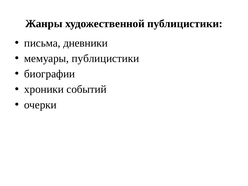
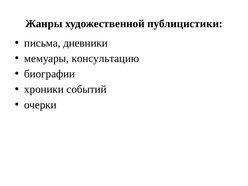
мемуары публицистики: публицистики -> консультацию
